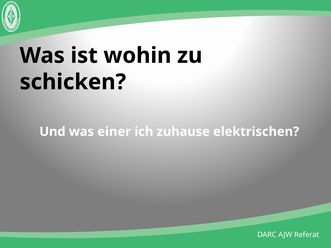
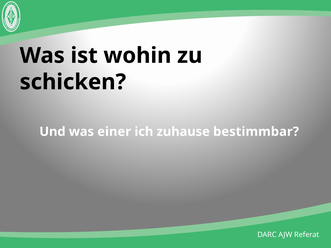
elektrischen: elektrischen -> bestimmbar
